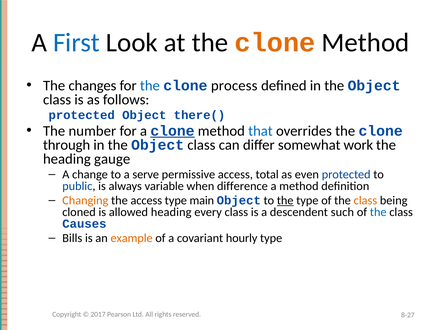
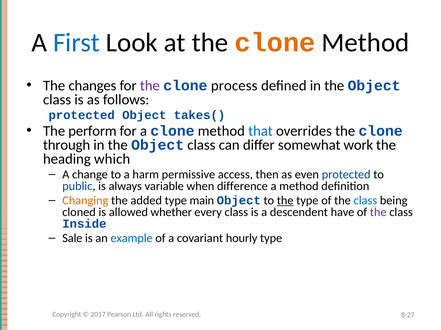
the at (150, 86) colour: blue -> purple
there(: there( -> takes(
number: number -> perform
clone at (172, 131) underline: present -> none
gauge: gauge -> which
serve: serve -> harm
total: total -> then
the access: access -> added
class at (365, 201) colour: orange -> blue
allowed heading: heading -> whether
such: such -> have
the at (378, 213) colour: blue -> purple
Causes: Causes -> Inside
Bills: Bills -> Sale
example colour: orange -> blue
